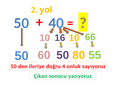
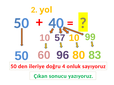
16: 16 -> 57
66: 66 -> 99
60 50: 50 -> 96
55: 55 -> 83
